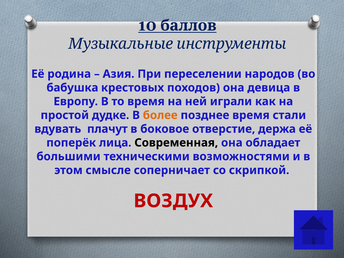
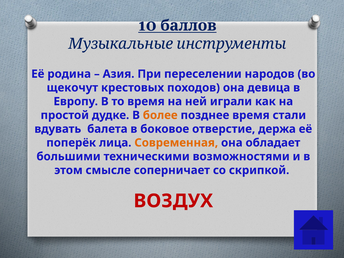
бабушка: бабушка -> щекочут
плачут: плачут -> балета
Современная colour: black -> orange
